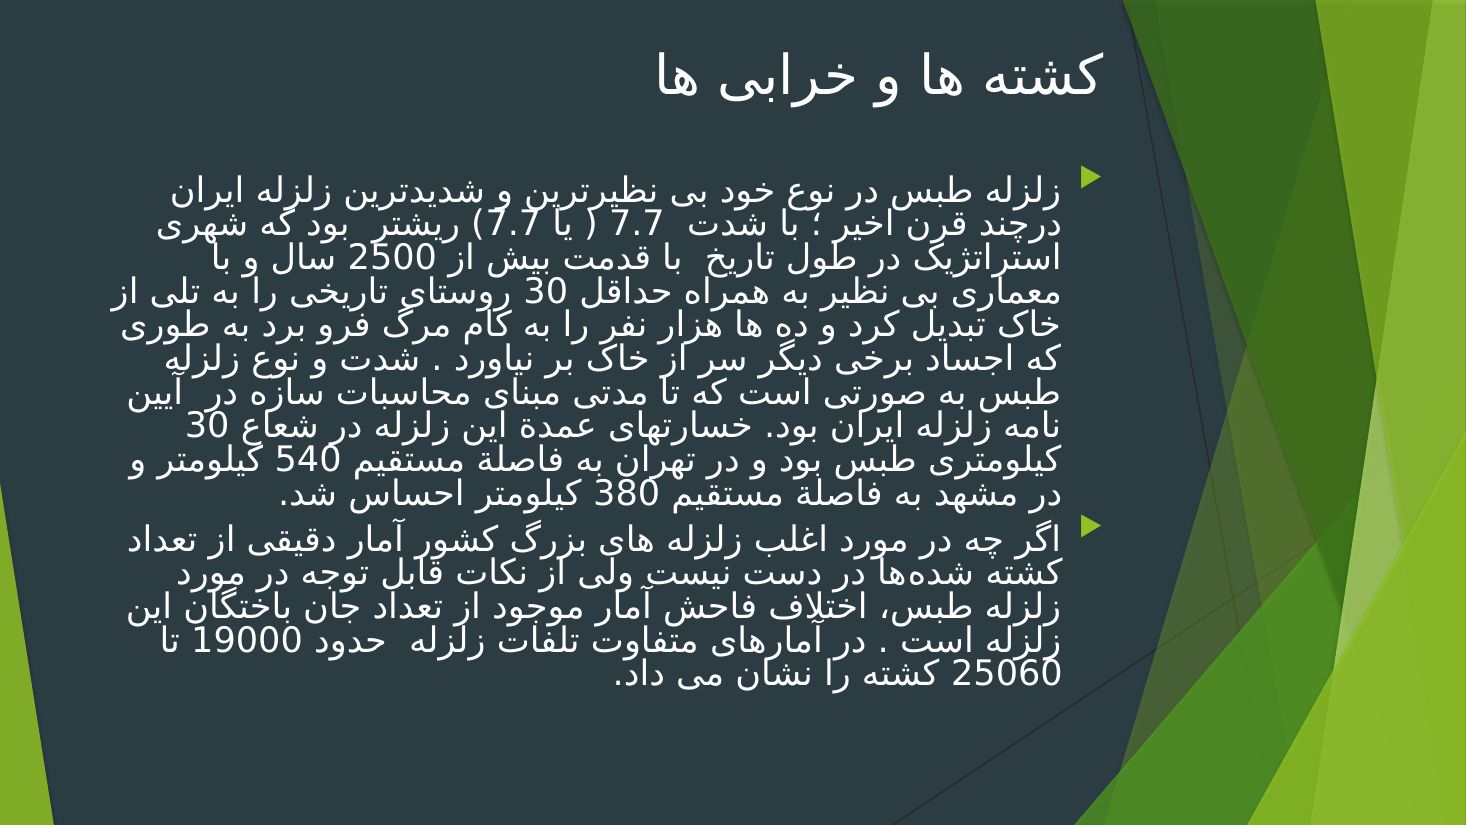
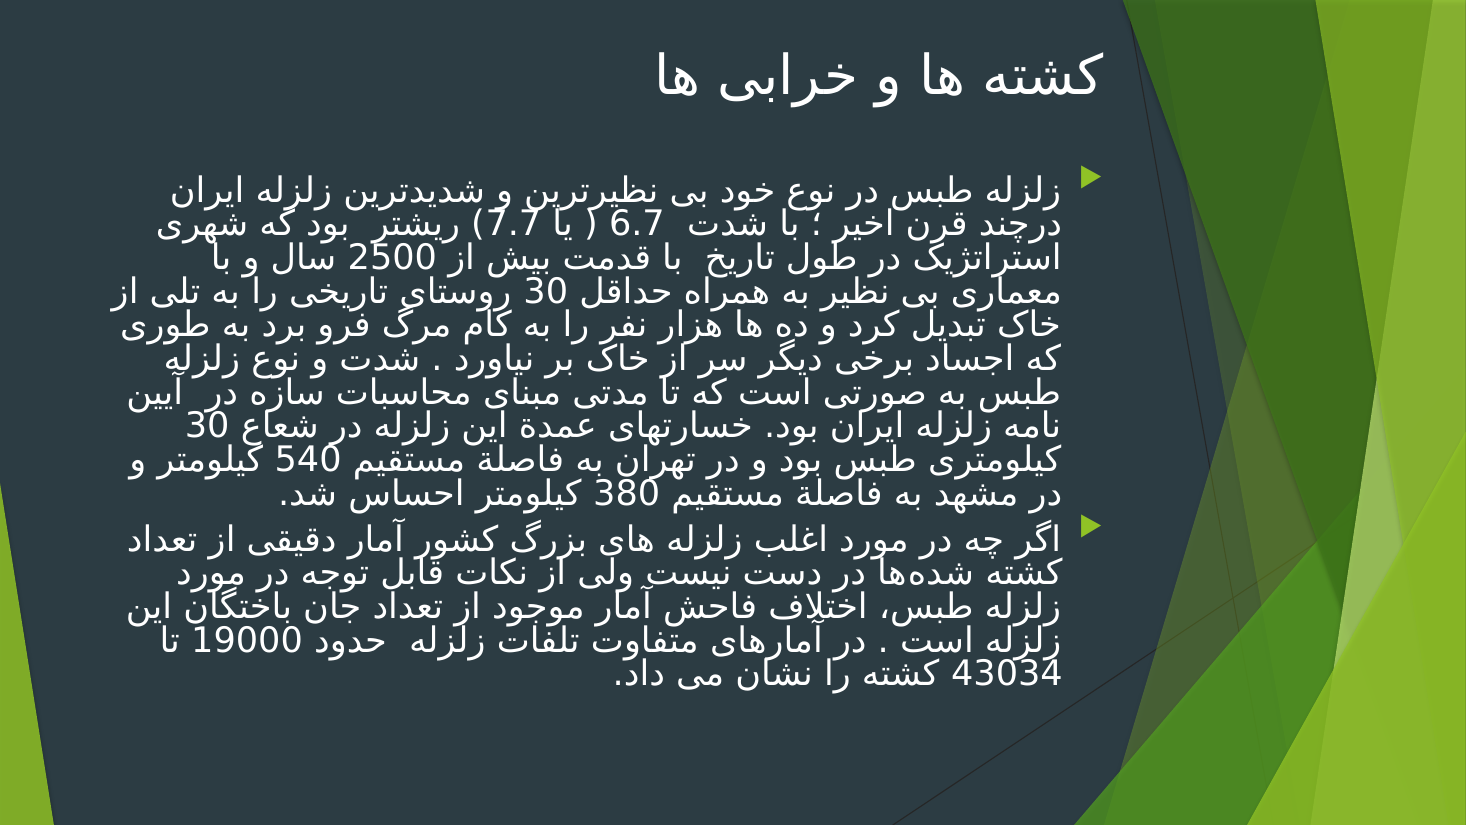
7.7 at (637, 224): 7.7 -> 6.7
25060: 25060 -> 43034
